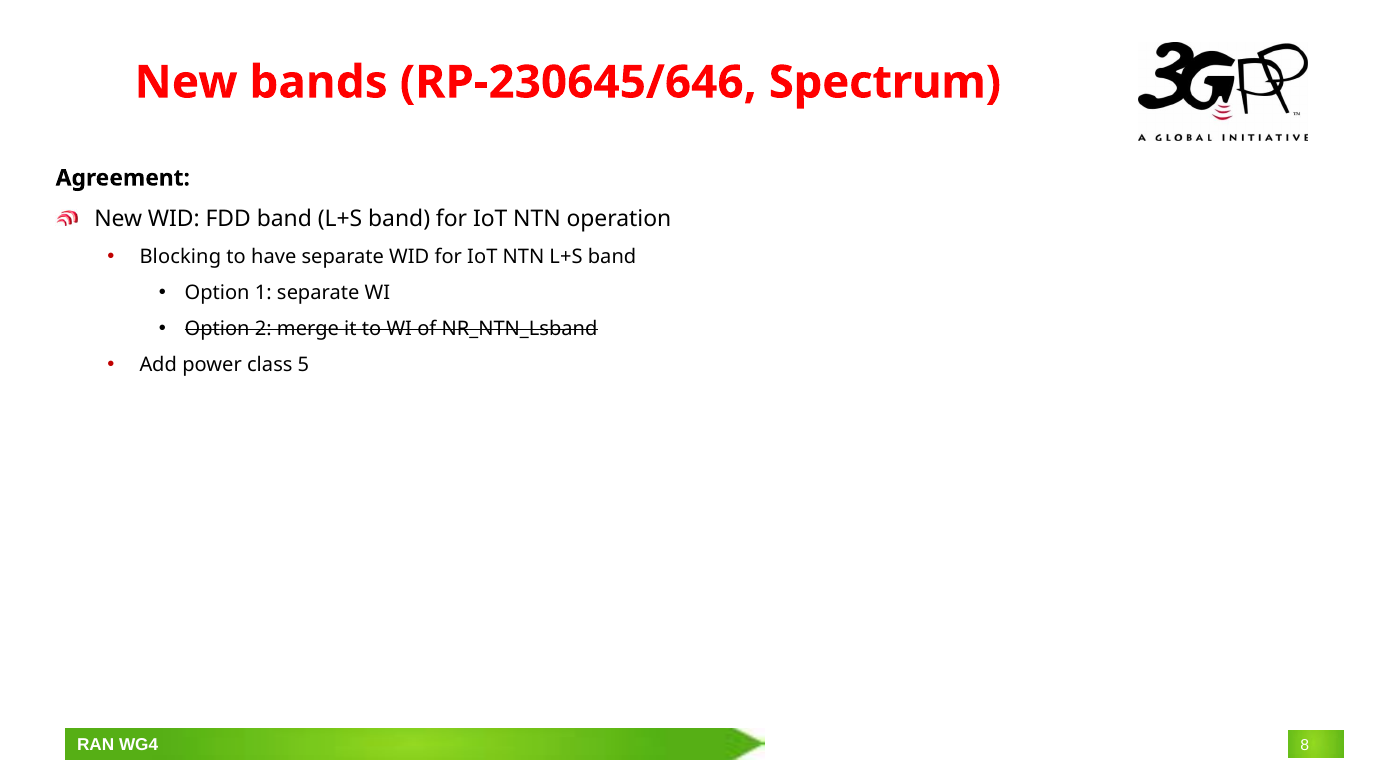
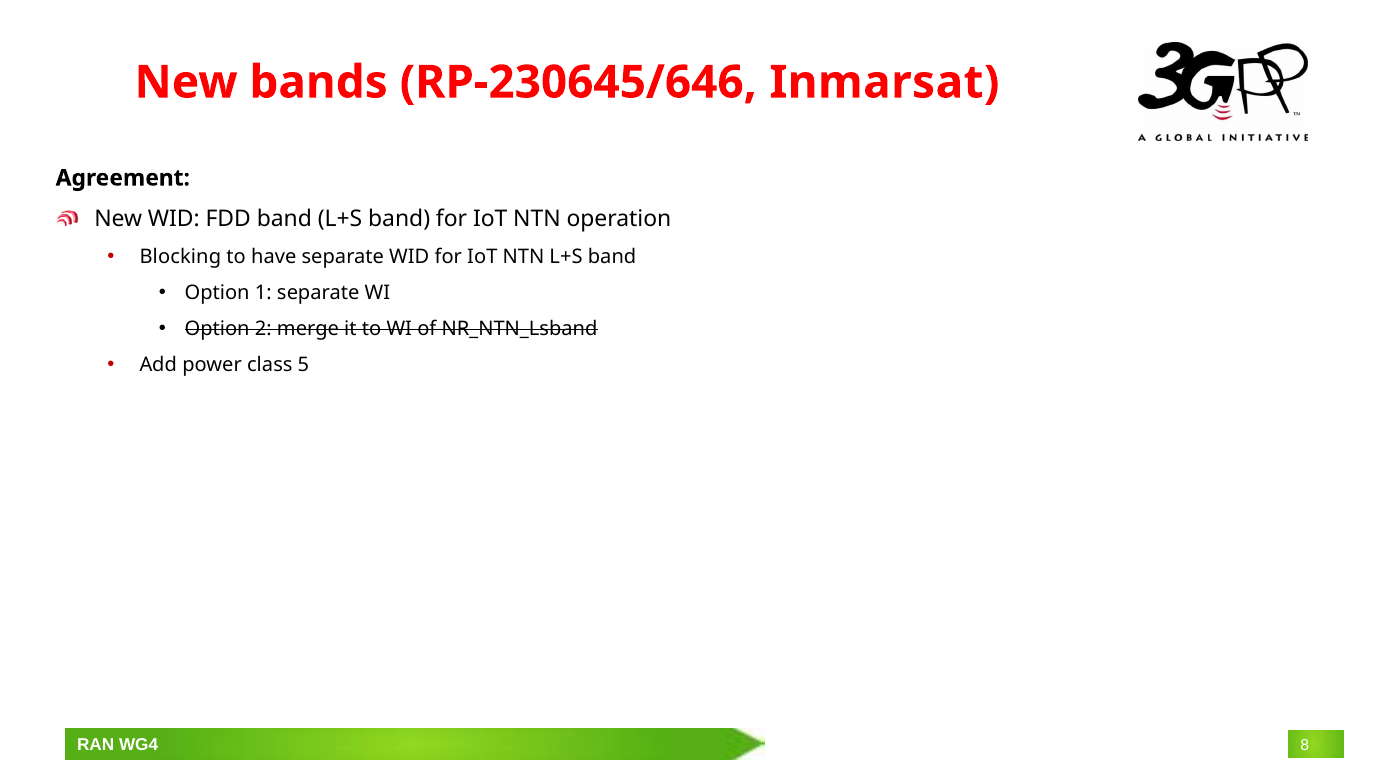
Spectrum: Spectrum -> Inmarsat
